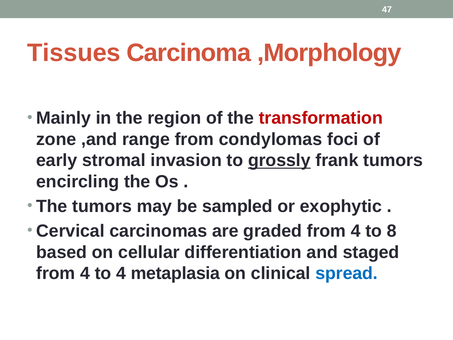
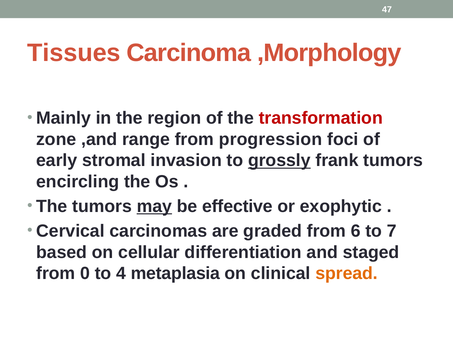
condylomas: condylomas -> progression
may underline: none -> present
sampled: sampled -> effective
graded from 4: 4 -> 6
8: 8 -> 7
4 at (85, 273): 4 -> 0
spread colour: blue -> orange
